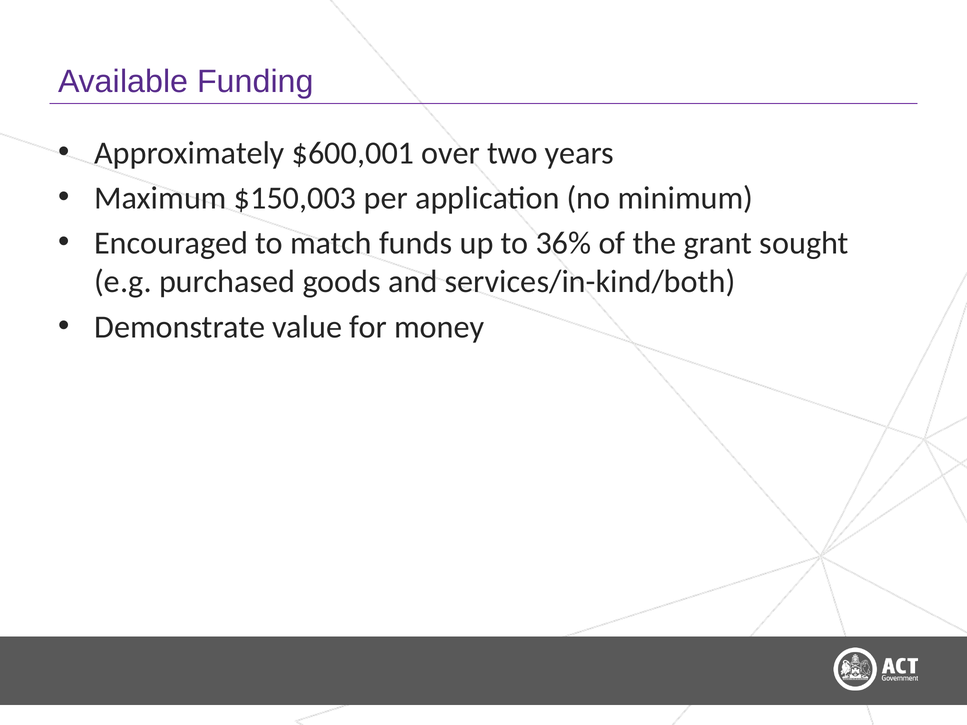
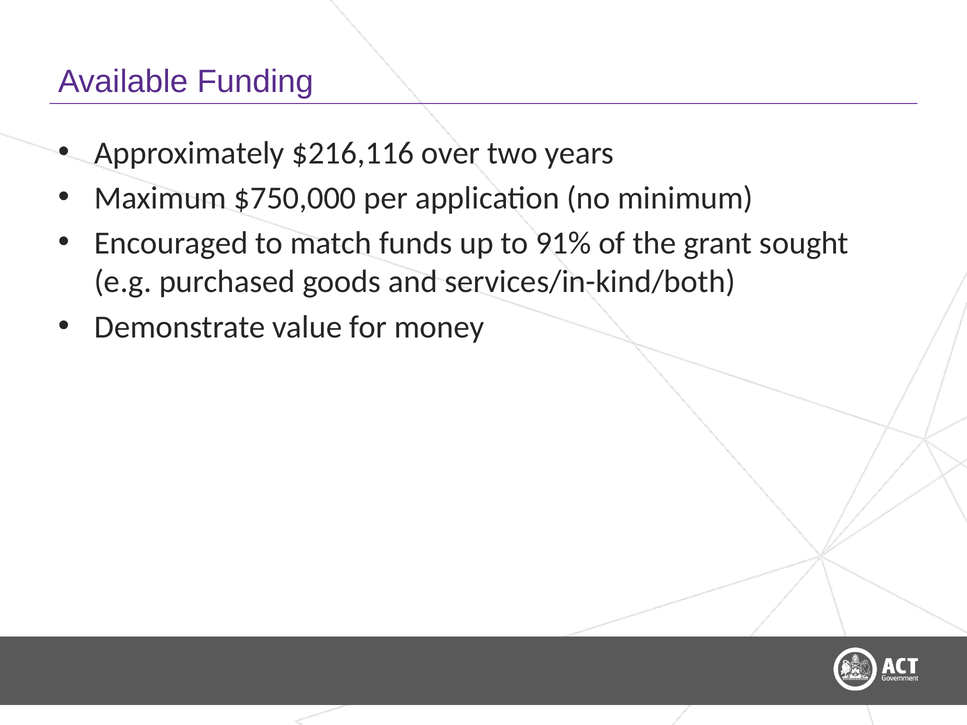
$600,001: $600,001 -> $216,116
$150,003: $150,003 -> $750,000
36%: 36% -> 91%
